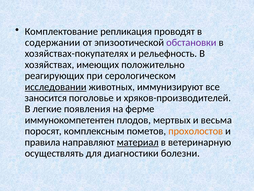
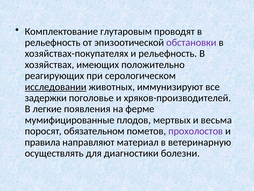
репликация: репликация -> глутаровым
содержании at (53, 42): содержании -> рельефность
заносится: заносится -> задержки
иммунокомпетентен: иммунокомпетентен -> мумифицированные
комплексным: комплексным -> обязательном
прохолостов colour: orange -> purple
материал underline: present -> none
